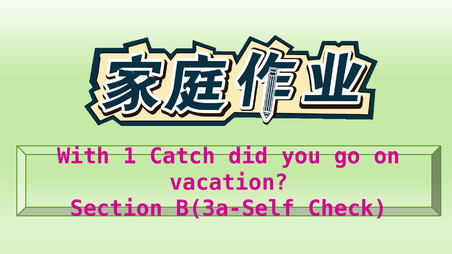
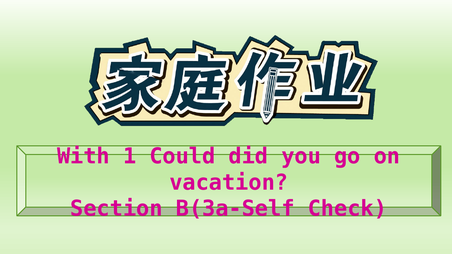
Catch: Catch -> Could
